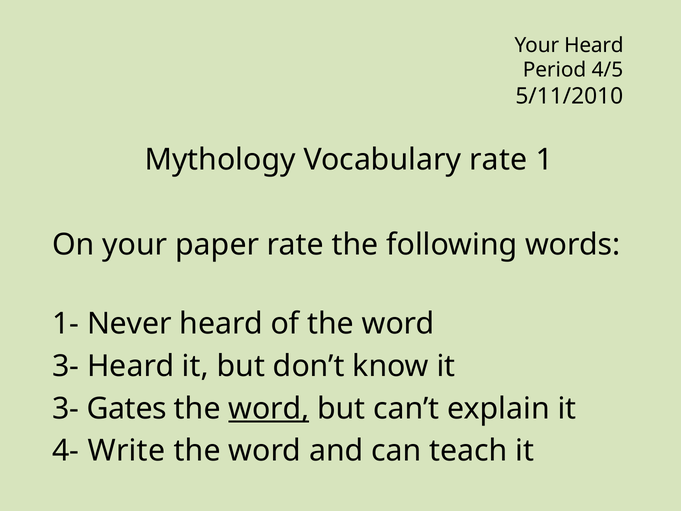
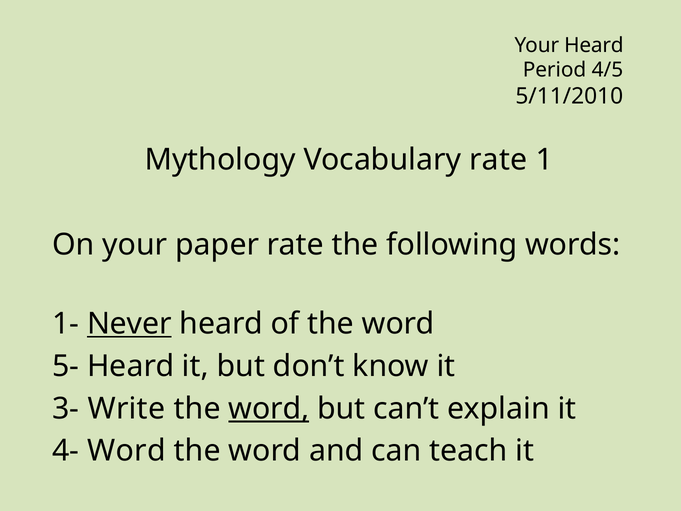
Never underline: none -> present
3- at (66, 366): 3- -> 5-
Gates: Gates -> Write
4- Write: Write -> Word
